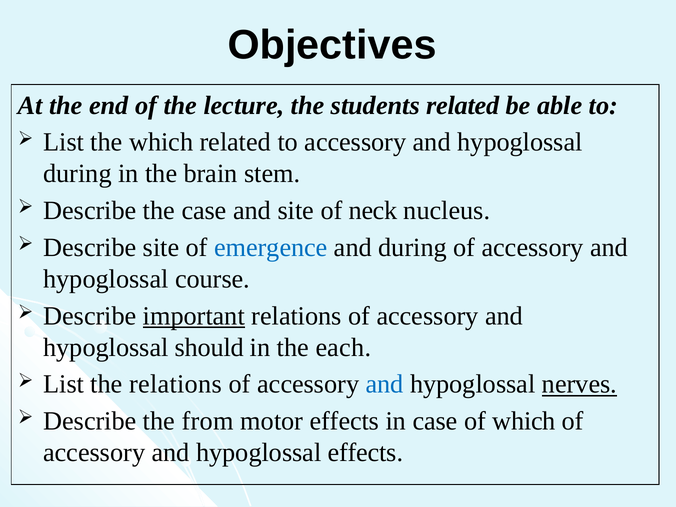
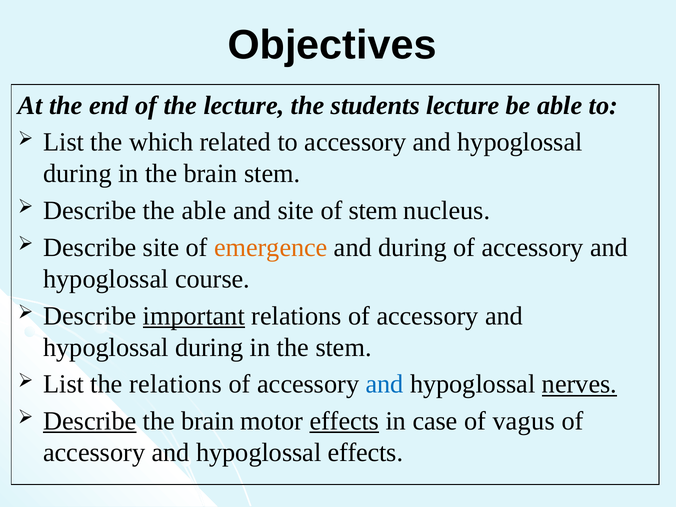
students related: related -> lecture
the case: case -> able
of neck: neck -> stem
emergence colour: blue -> orange
should at (209, 347): should -> during
the each: each -> stem
Describe at (90, 421) underline: none -> present
from at (208, 421): from -> brain
effects at (344, 421) underline: none -> present
of which: which -> vagus
